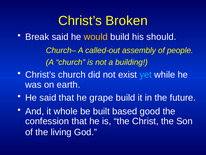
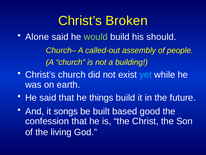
Break: Break -> Alone
would colour: yellow -> light green
grape: grape -> things
whole: whole -> songs
